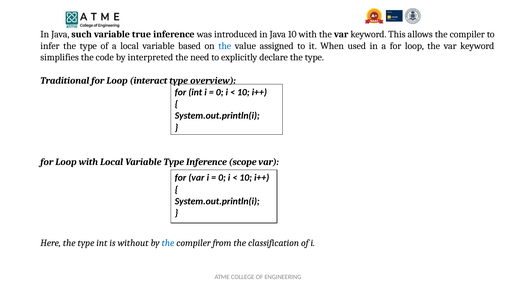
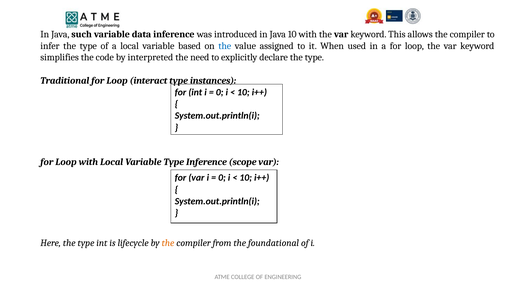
true: true -> data
overview: overview -> instances
without: without -> lifecycle
the at (168, 243) colour: blue -> orange
classification: classification -> foundational
